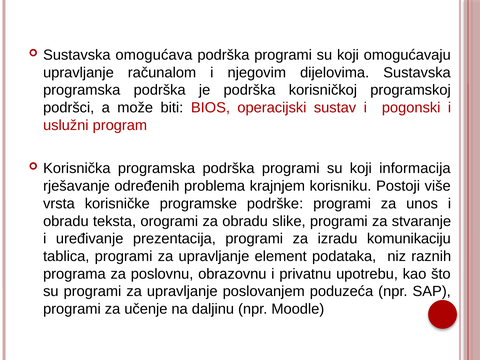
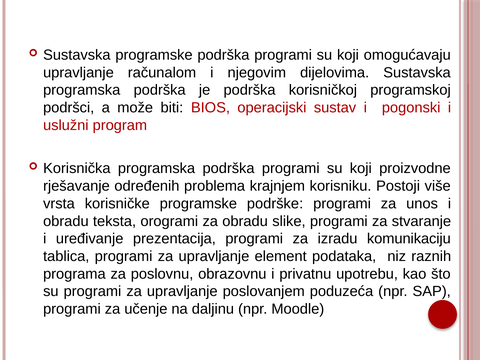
Sustavska omogućava: omogućava -> programske
informacija: informacija -> proizvodne
